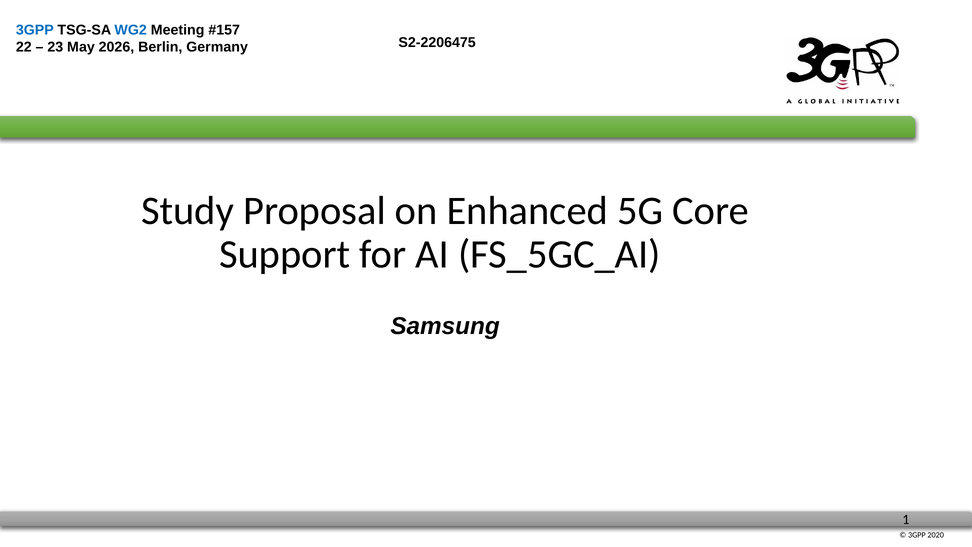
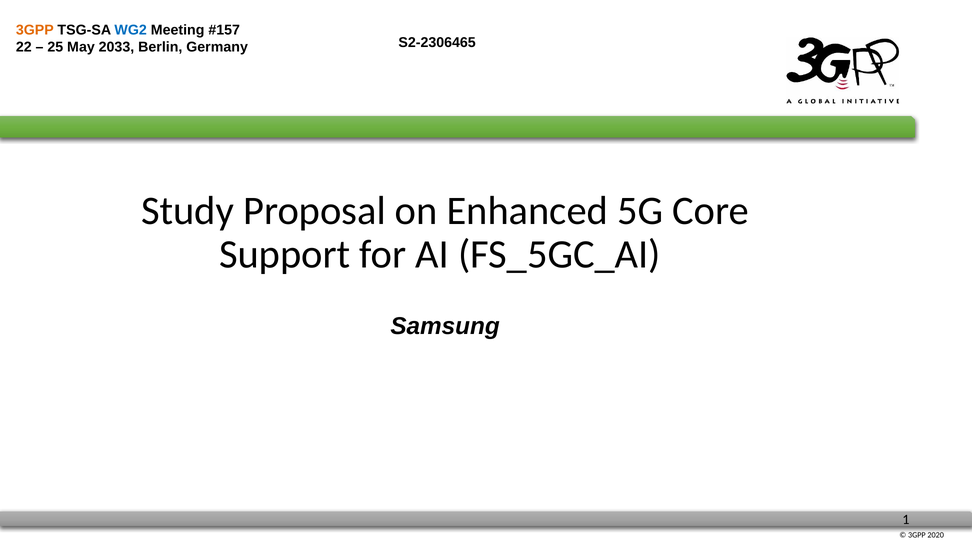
3GPP at (35, 30) colour: blue -> orange
23: 23 -> 25
2026: 2026 -> 2033
S2-2206475: S2-2206475 -> S2-2306465
